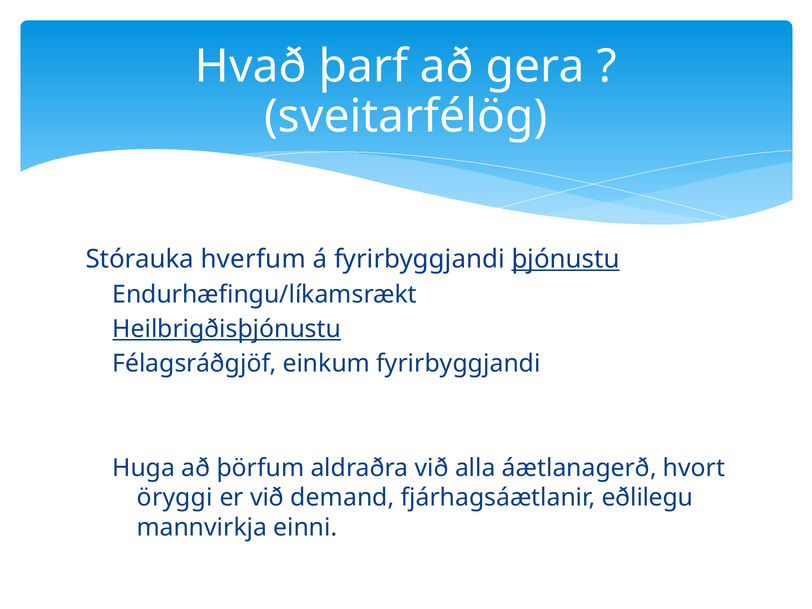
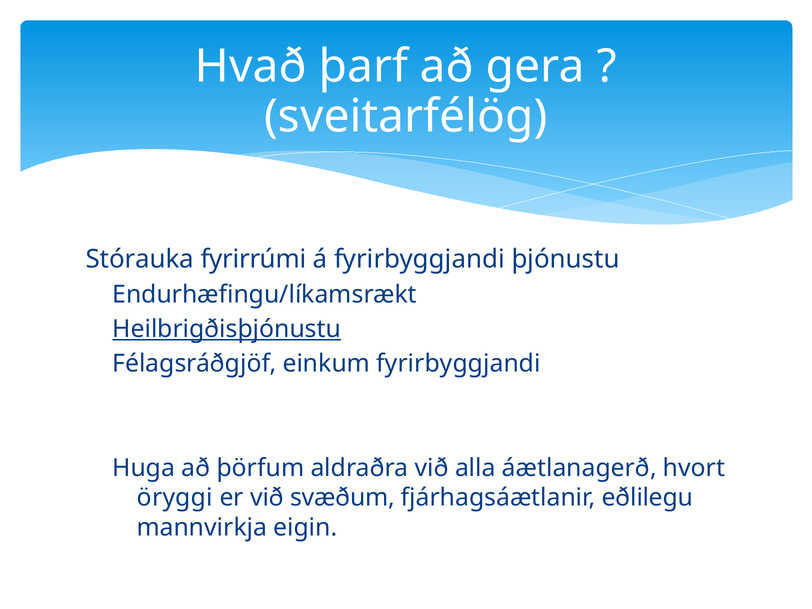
hverfum: hverfum -> fyrirrúmi
þjónustu underline: present -> none
demand: demand -> svæðum
einni: einni -> eigin
